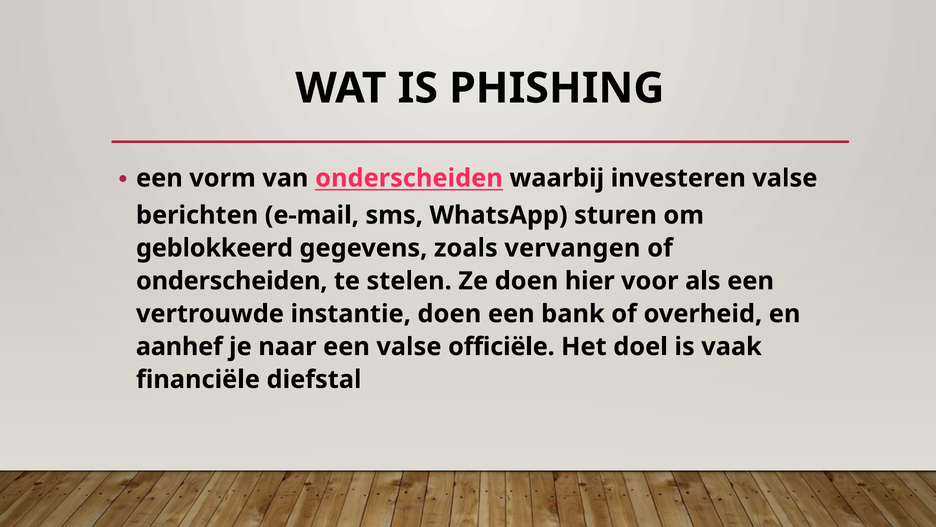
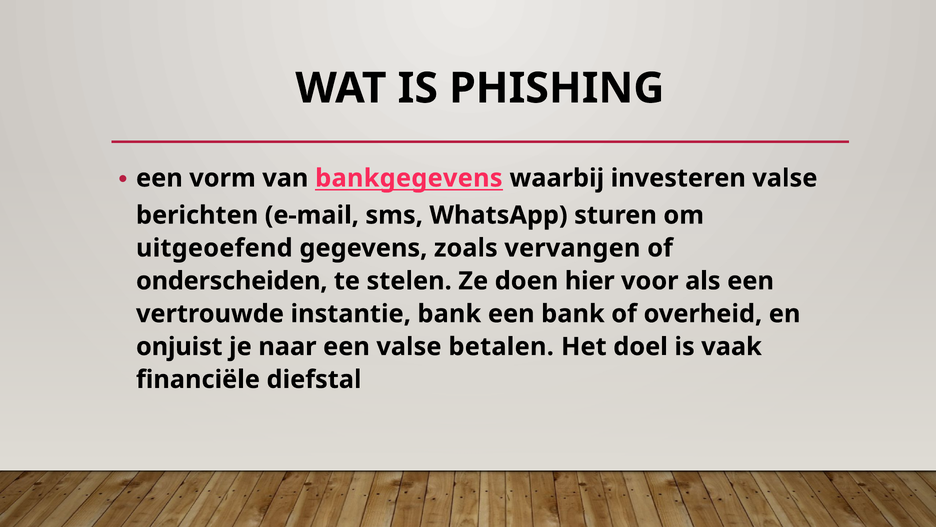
van onderscheiden: onderscheiden -> bankgegevens
geblokkeerd: geblokkeerd -> uitgeoefend
instantie doen: doen -> bank
aanhef: aanhef -> onjuist
officiële: officiële -> betalen
